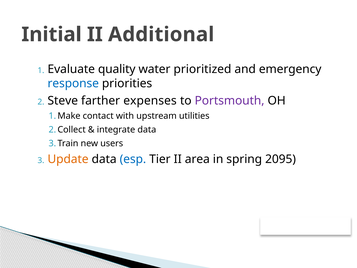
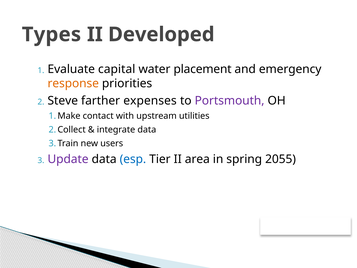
Initial: Initial -> Types
Additional: Additional -> Developed
quality: quality -> capital
prioritized: prioritized -> placement
response colour: blue -> orange
Update colour: orange -> purple
2095: 2095 -> 2055
